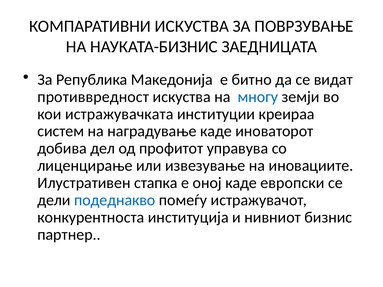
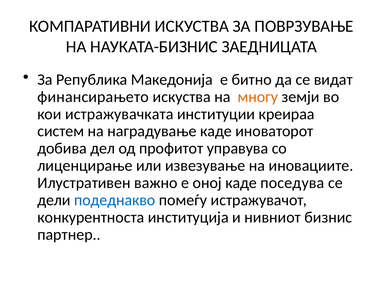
противвредност: противвредност -> финансирањето
многу colour: blue -> orange
стапка: стапка -> важно
европски: европски -> поседува
